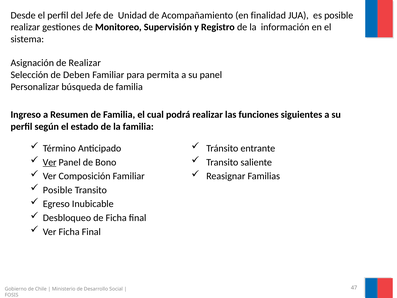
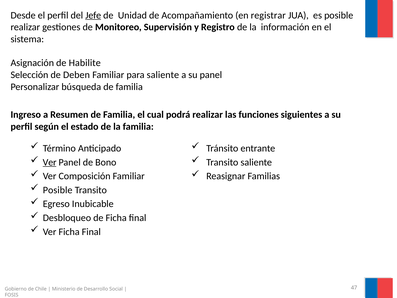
Jefe underline: none -> present
finalidad: finalidad -> registrar
de Realizar: Realizar -> Habilite
para permita: permita -> saliente
